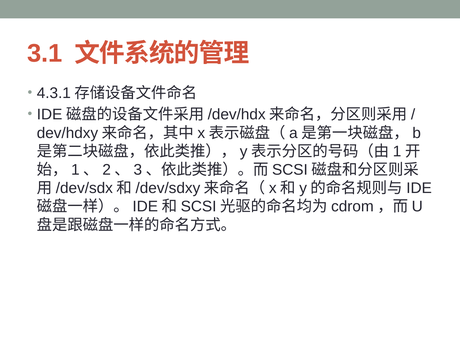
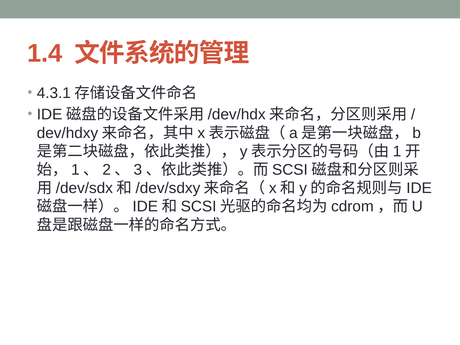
3.1: 3.1 -> 1.4
